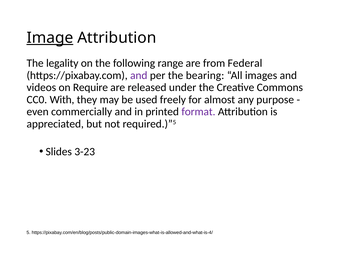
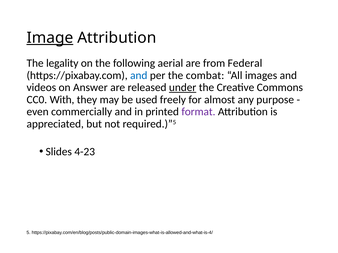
range: range -> aerial
and at (139, 76) colour: purple -> blue
bearing: bearing -> combat
Require: Require -> Answer
under underline: none -> present
3-23: 3-23 -> 4-23
